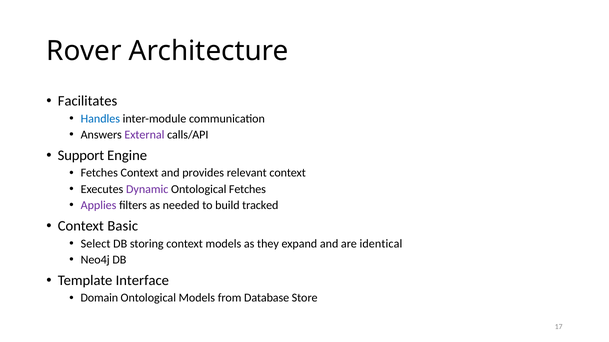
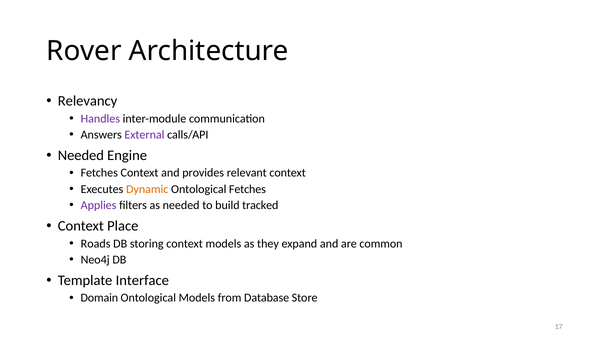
Facilitates: Facilitates -> Relevancy
Handles colour: blue -> purple
Support at (81, 156): Support -> Needed
Dynamic colour: purple -> orange
Basic: Basic -> Place
Select: Select -> Roads
identical: identical -> common
